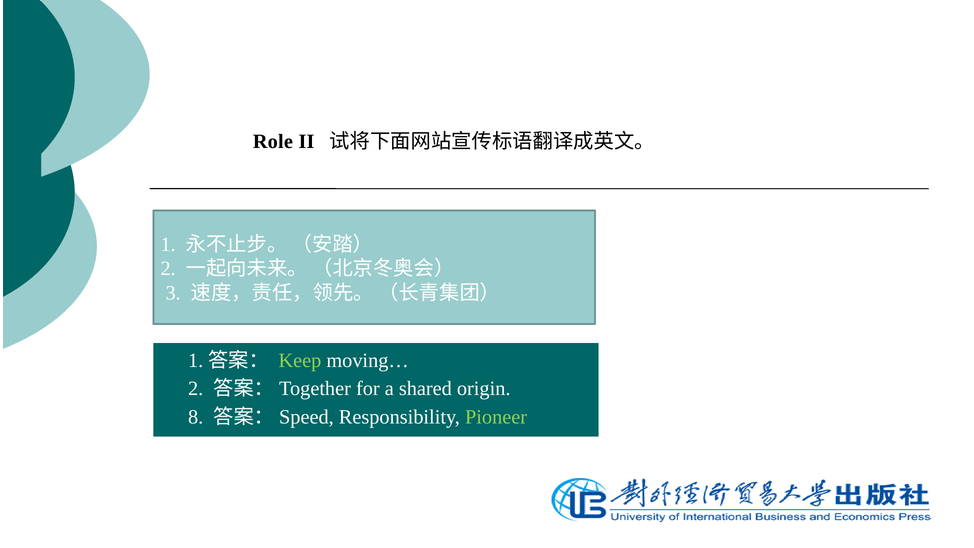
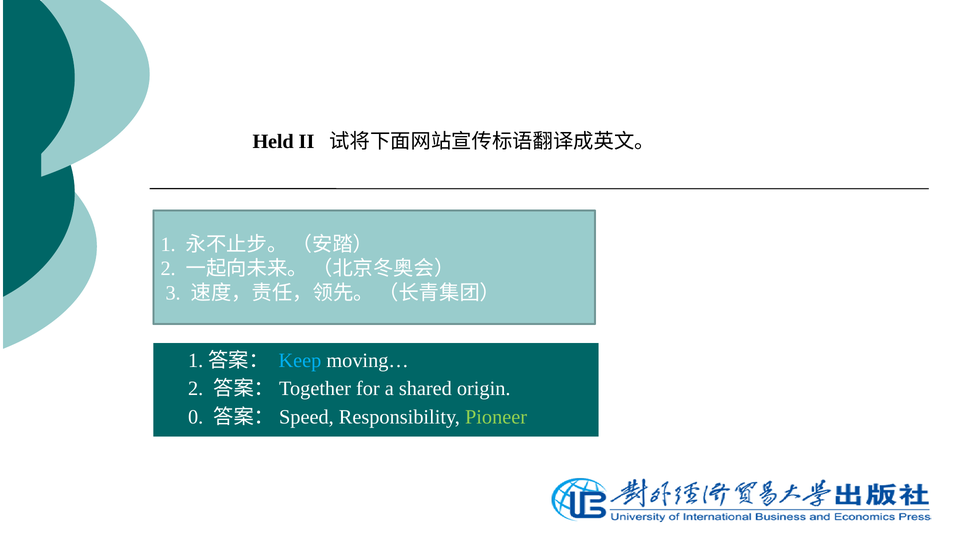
Role: Role -> Held
Keep colour: light green -> light blue
8: 8 -> 0
